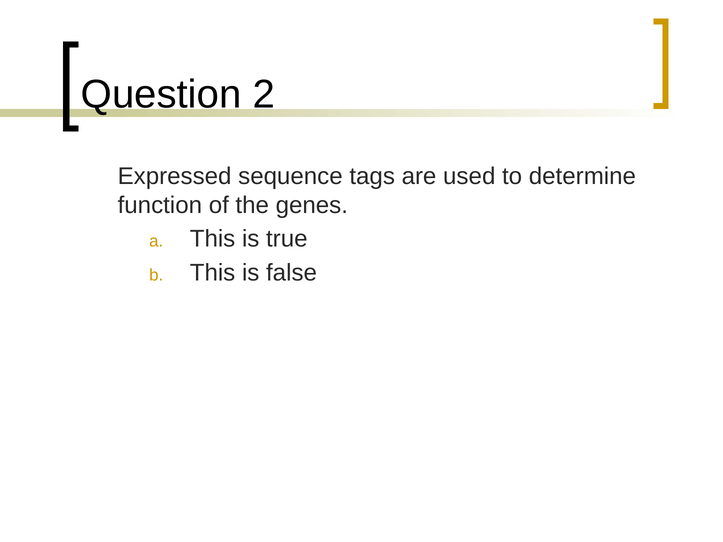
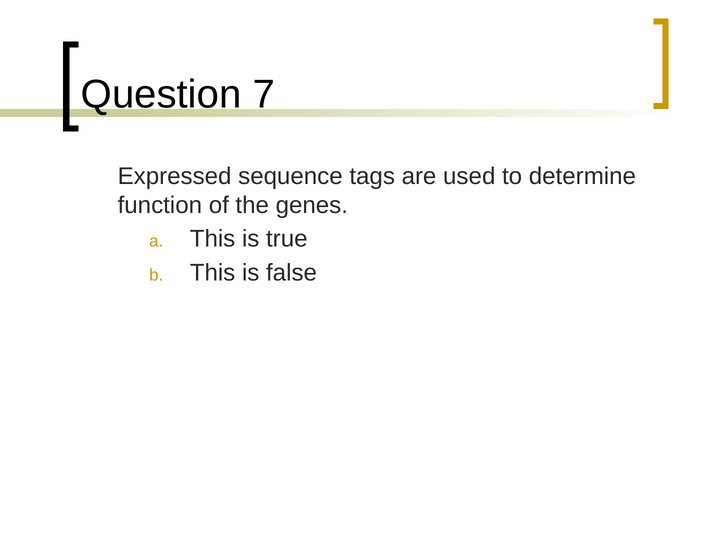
2: 2 -> 7
